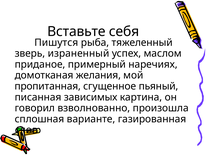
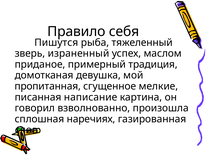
Вставьте: Вставьте -> Правило
наречиях: наречиях -> традиция
желания: желания -> девушка
пьяный: пьяный -> мелкие
зависимых: зависимых -> написание
варианте: варианте -> наречиях
